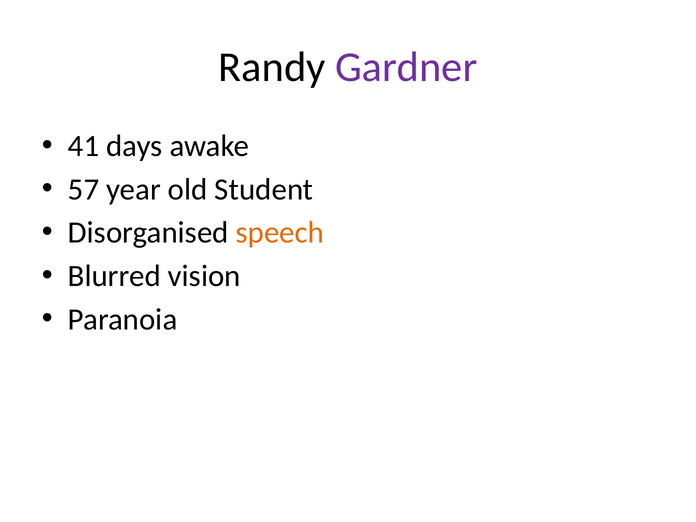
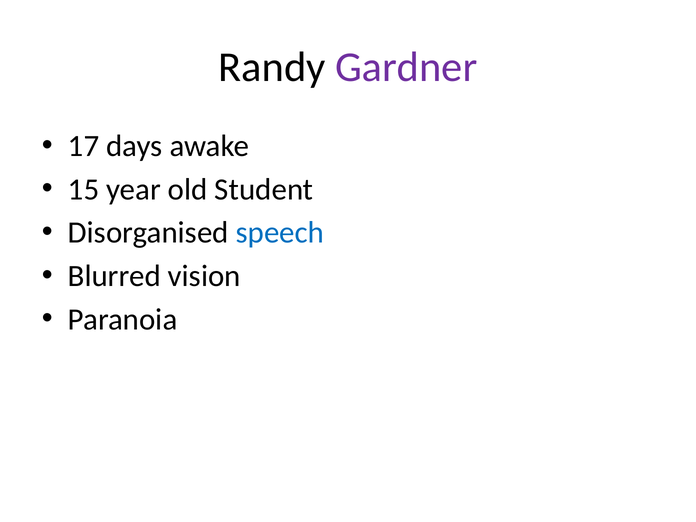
41: 41 -> 17
57: 57 -> 15
speech colour: orange -> blue
